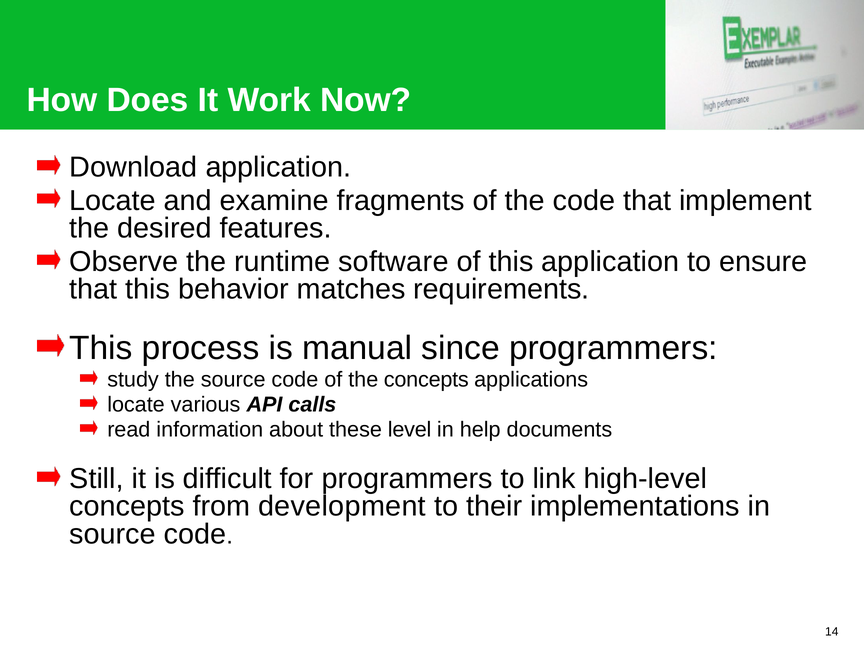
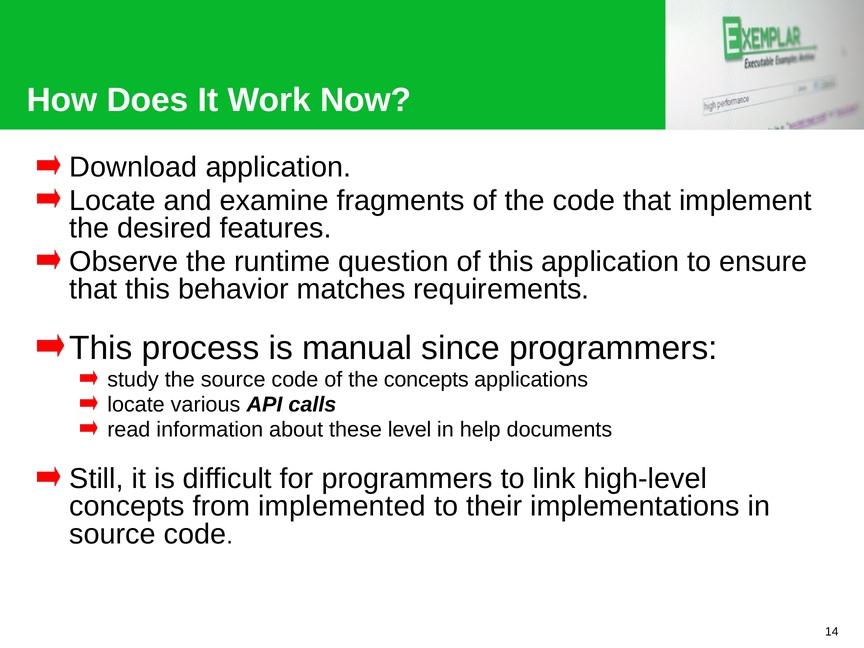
software: software -> question
development: development -> implemented
